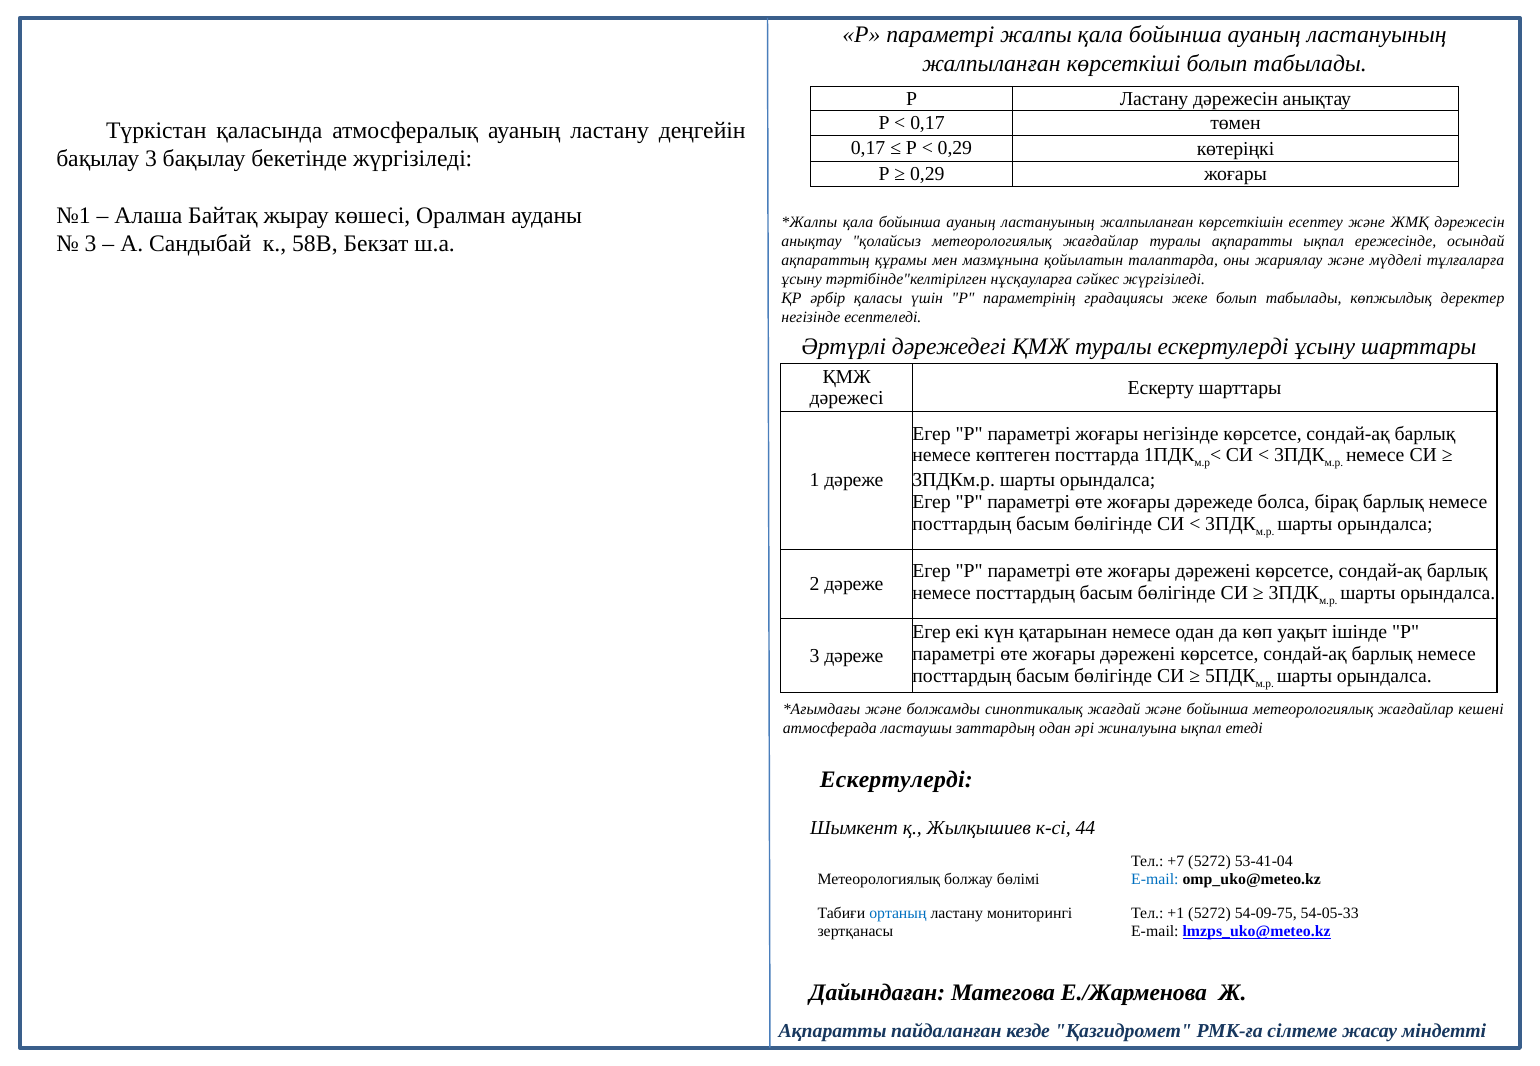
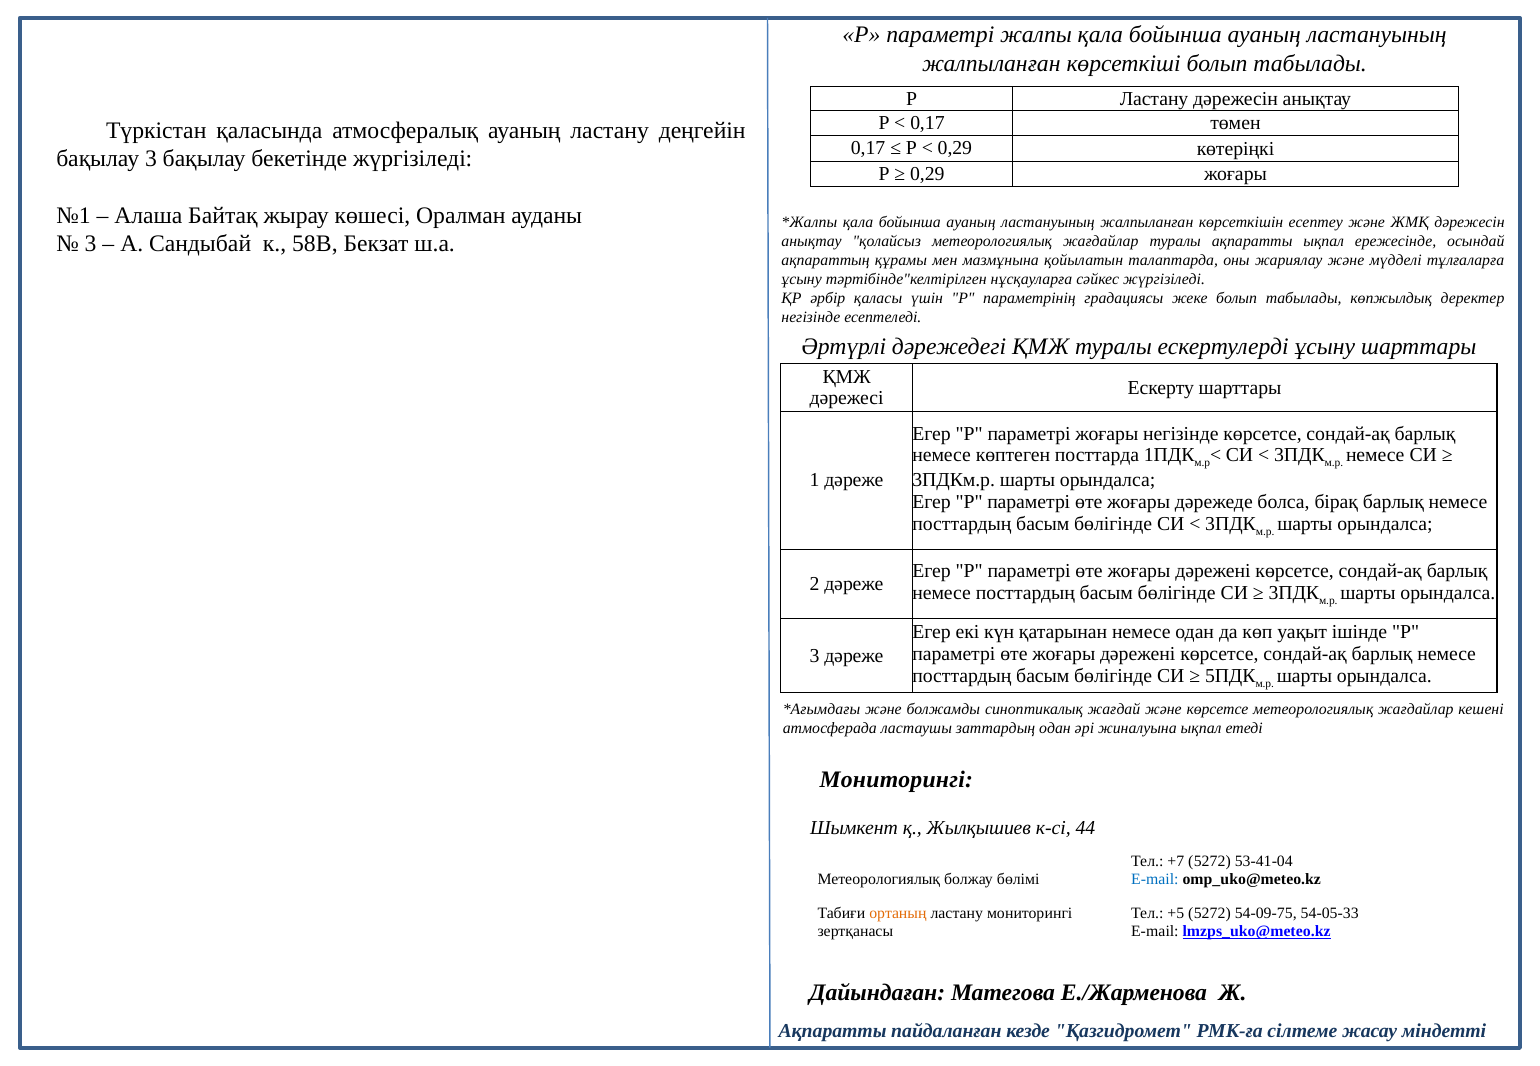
және бойынша: бойынша -> көрсетсе
Ескертулерді at (896, 779): Ескертулерді -> Мониторингі
ортаның colour: blue -> orange
+1: +1 -> +5
